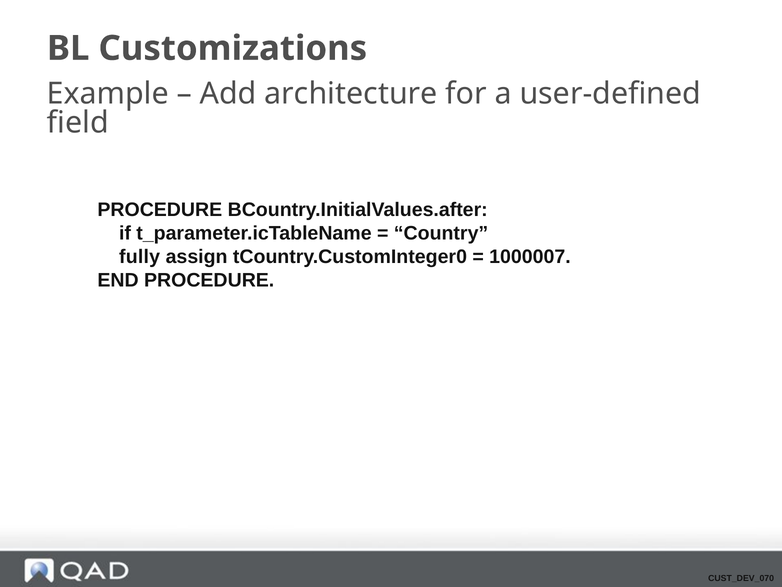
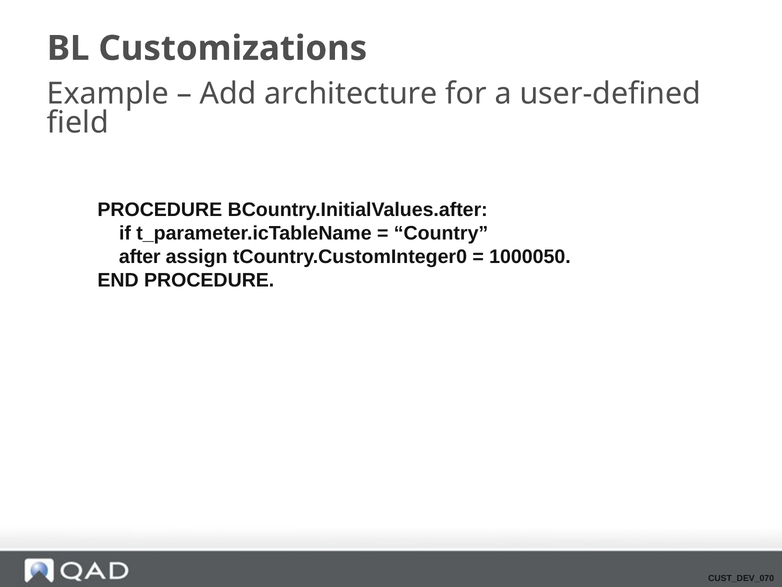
fully: fully -> after
1000007: 1000007 -> 1000050
